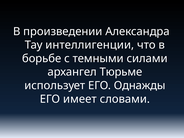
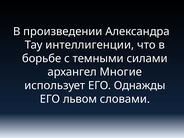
Тюрьме: Тюрьме -> Многие
имеет: имеет -> львом
